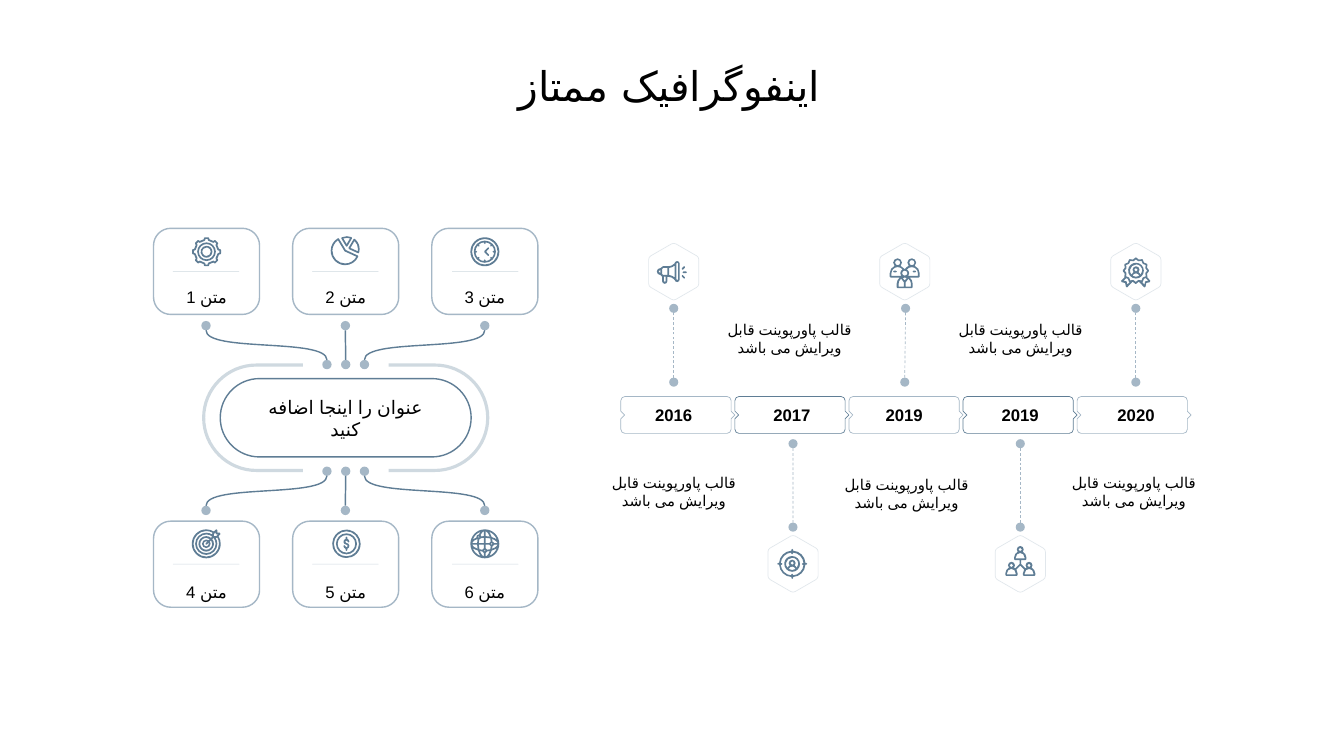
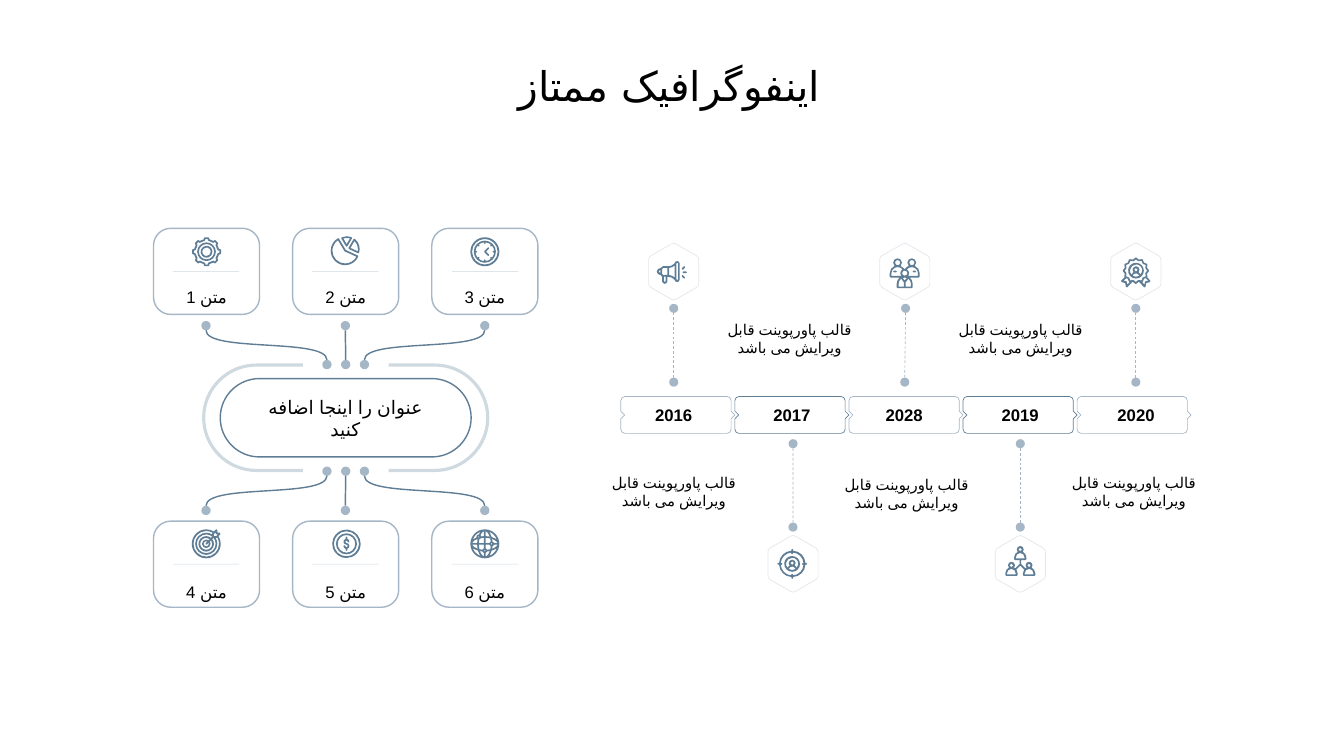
2017 2019: 2019 -> 2028
